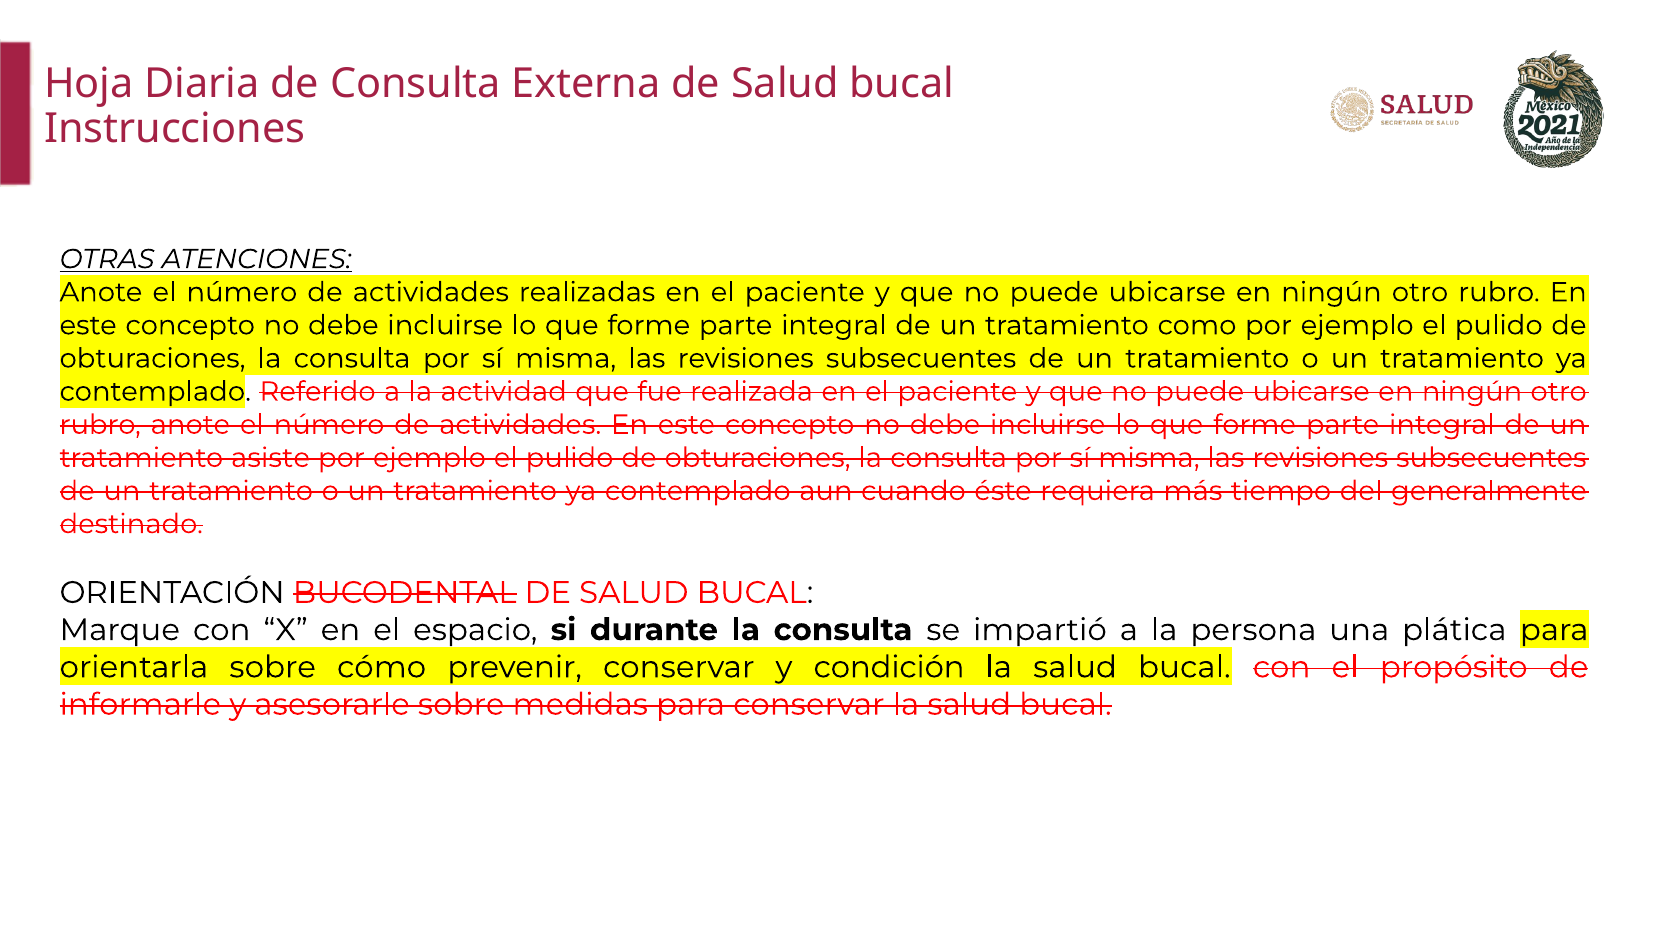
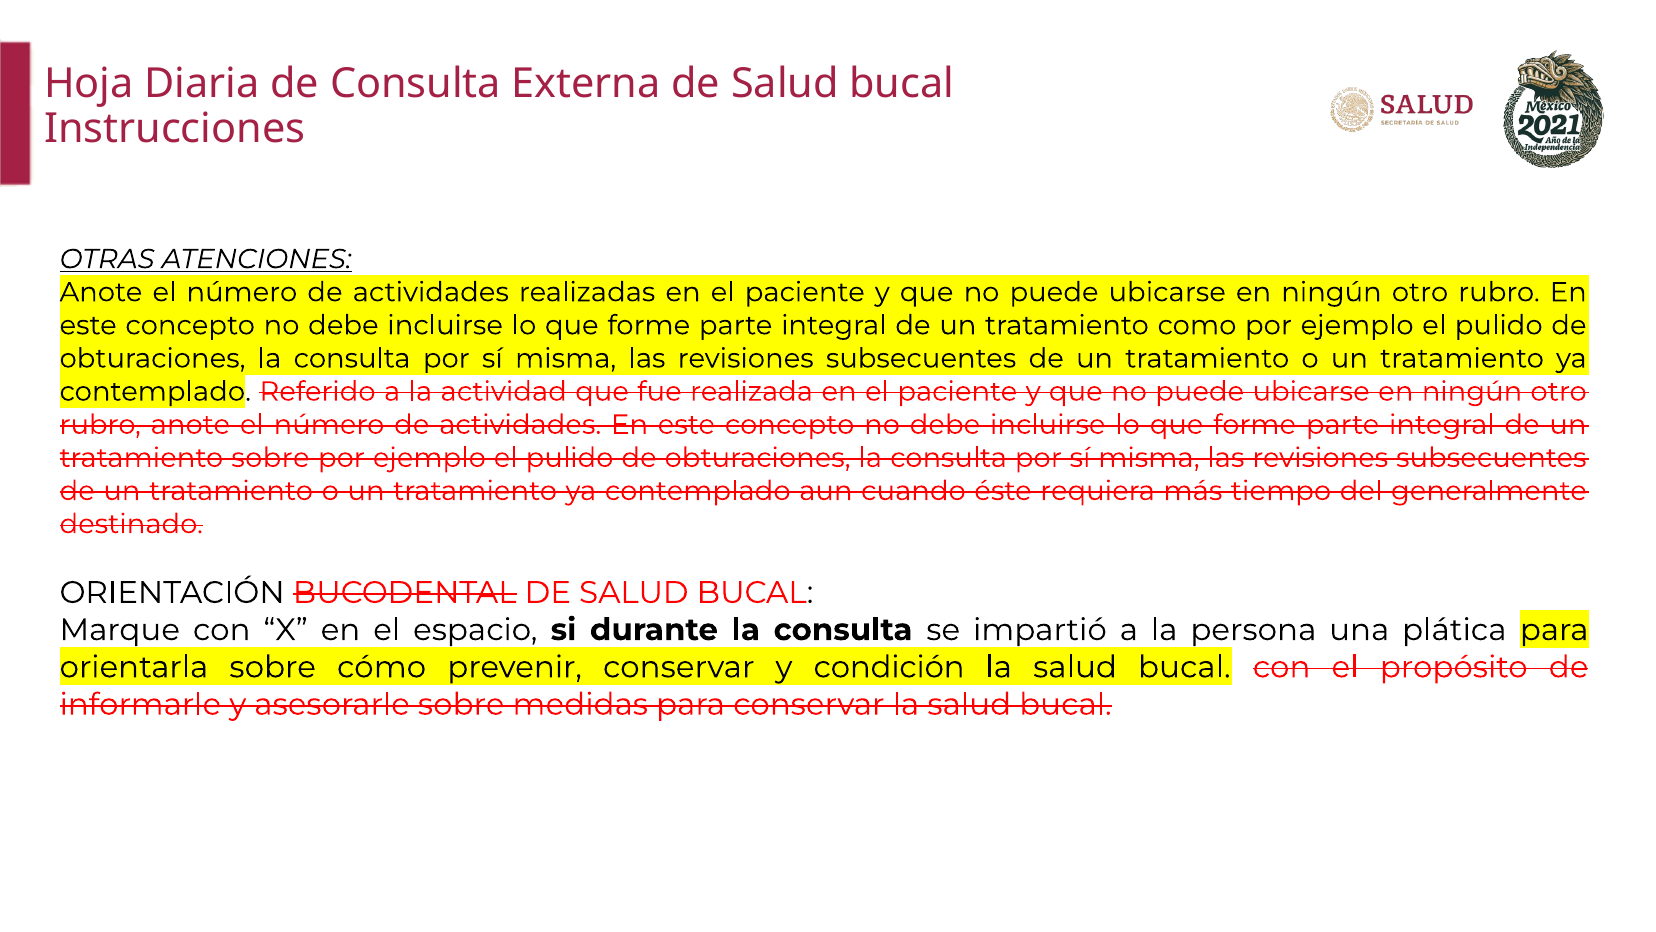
tratamiento asiste: asiste -> sobre
